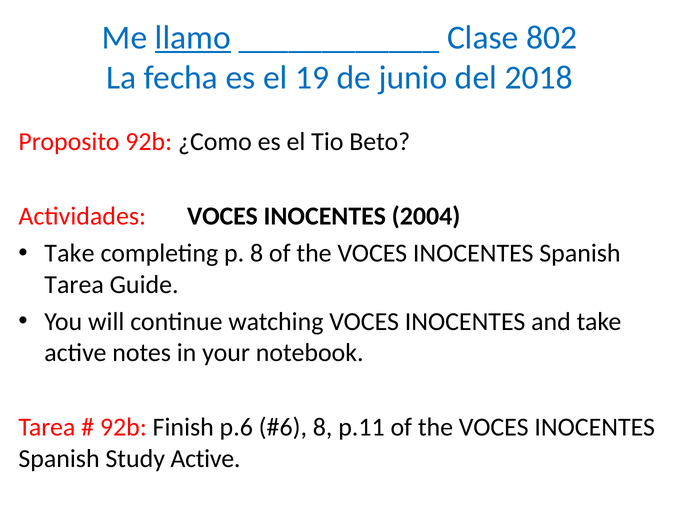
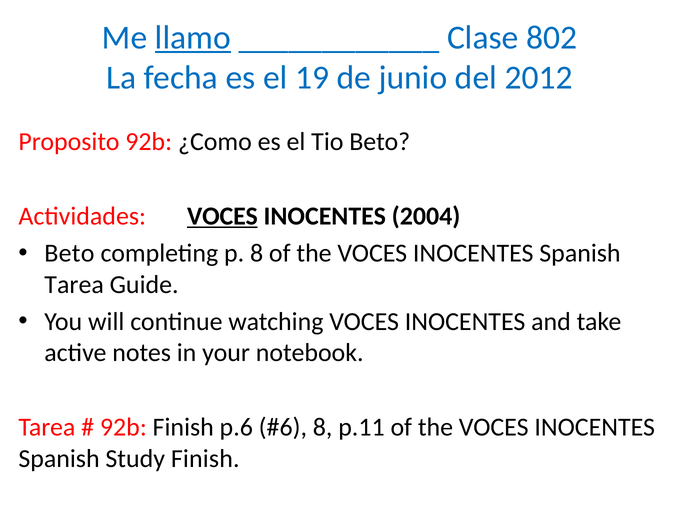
2018: 2018 -> 2012
VOCES at (222, 216) underline: none -> present
Take at (69, 254): Take -> Beto
Study Active: Active -> Finish
